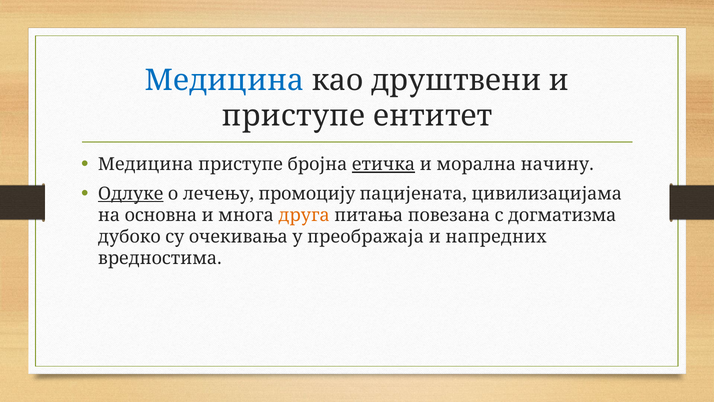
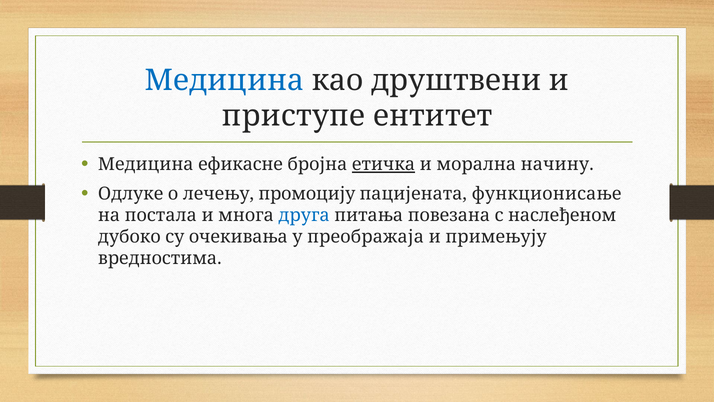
Медицина приступе: приступе -> ефикасне
Одлуке underline: present -> none
цивилизацијама: цивилизацијама -> функционисање
основна: основна -> постала
друга colour: orange -> blue
догматизма: догматизма -> наслеђеном
напредних: напредних -> примењују
